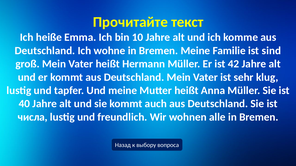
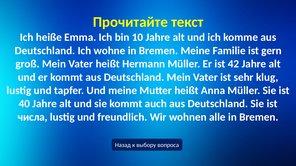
sind: sind -> gern
